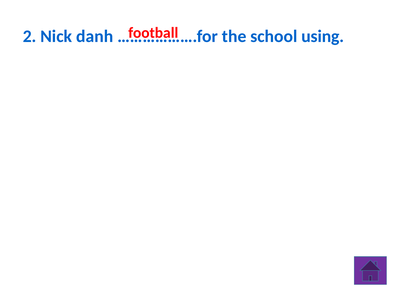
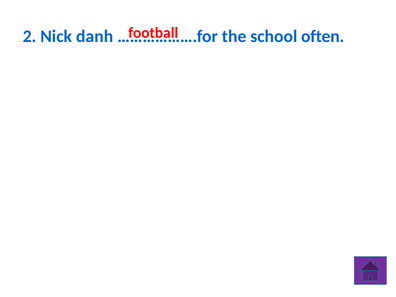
using: using -> often
